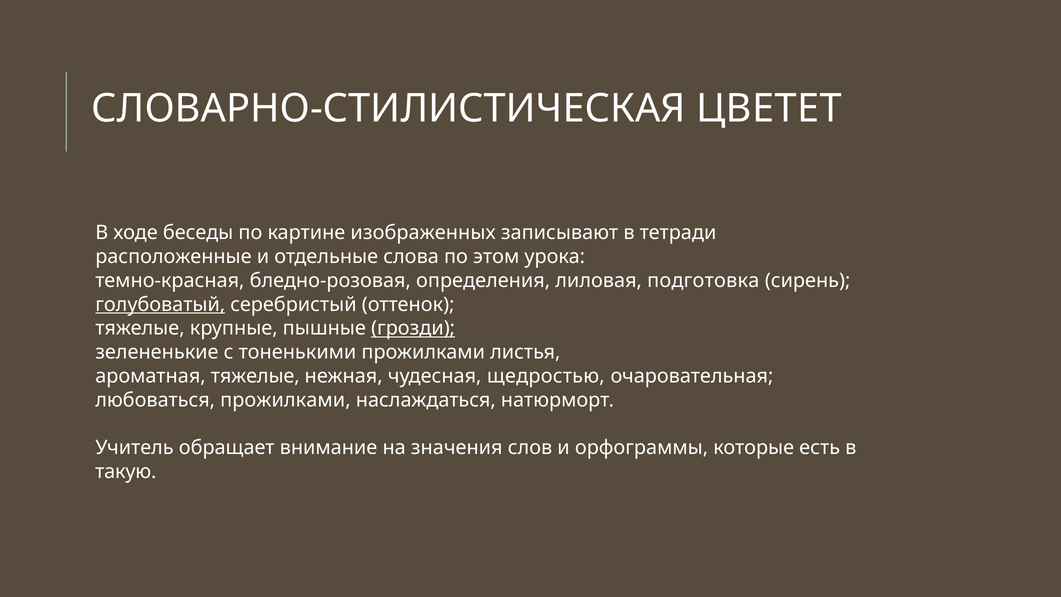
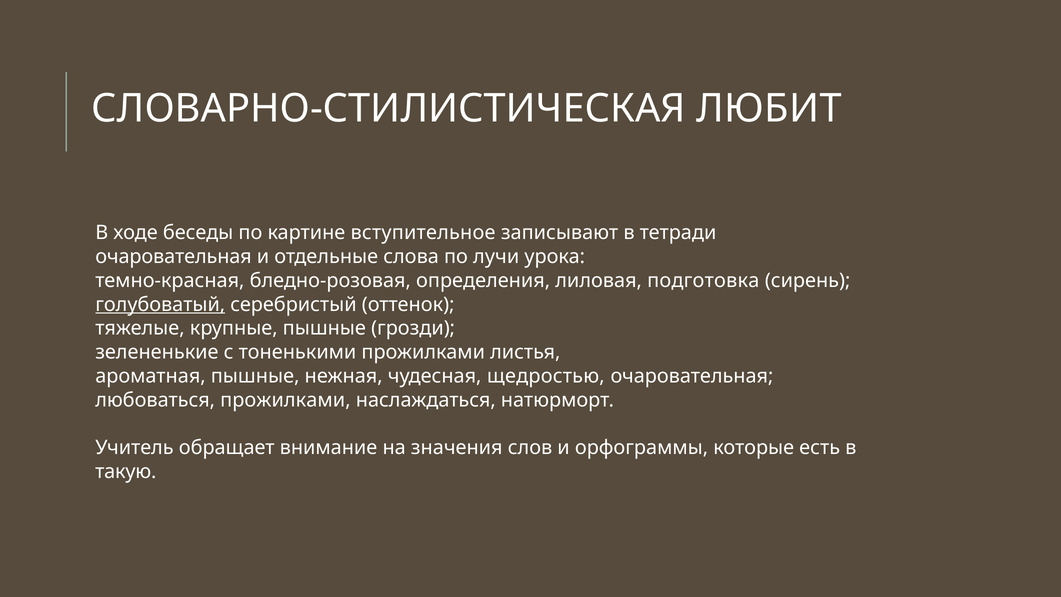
ЦВЕТЕТ: ЦВЕТЕТ -> ЛЮБИТ
изображенных: изображенных -> вступительное
расположенные at (173, 257): расположенные -> очаровательная
этом: этом -> лучи
грозди underline: present -> none
ароматная тяжелые: тяжелые -> пышные
